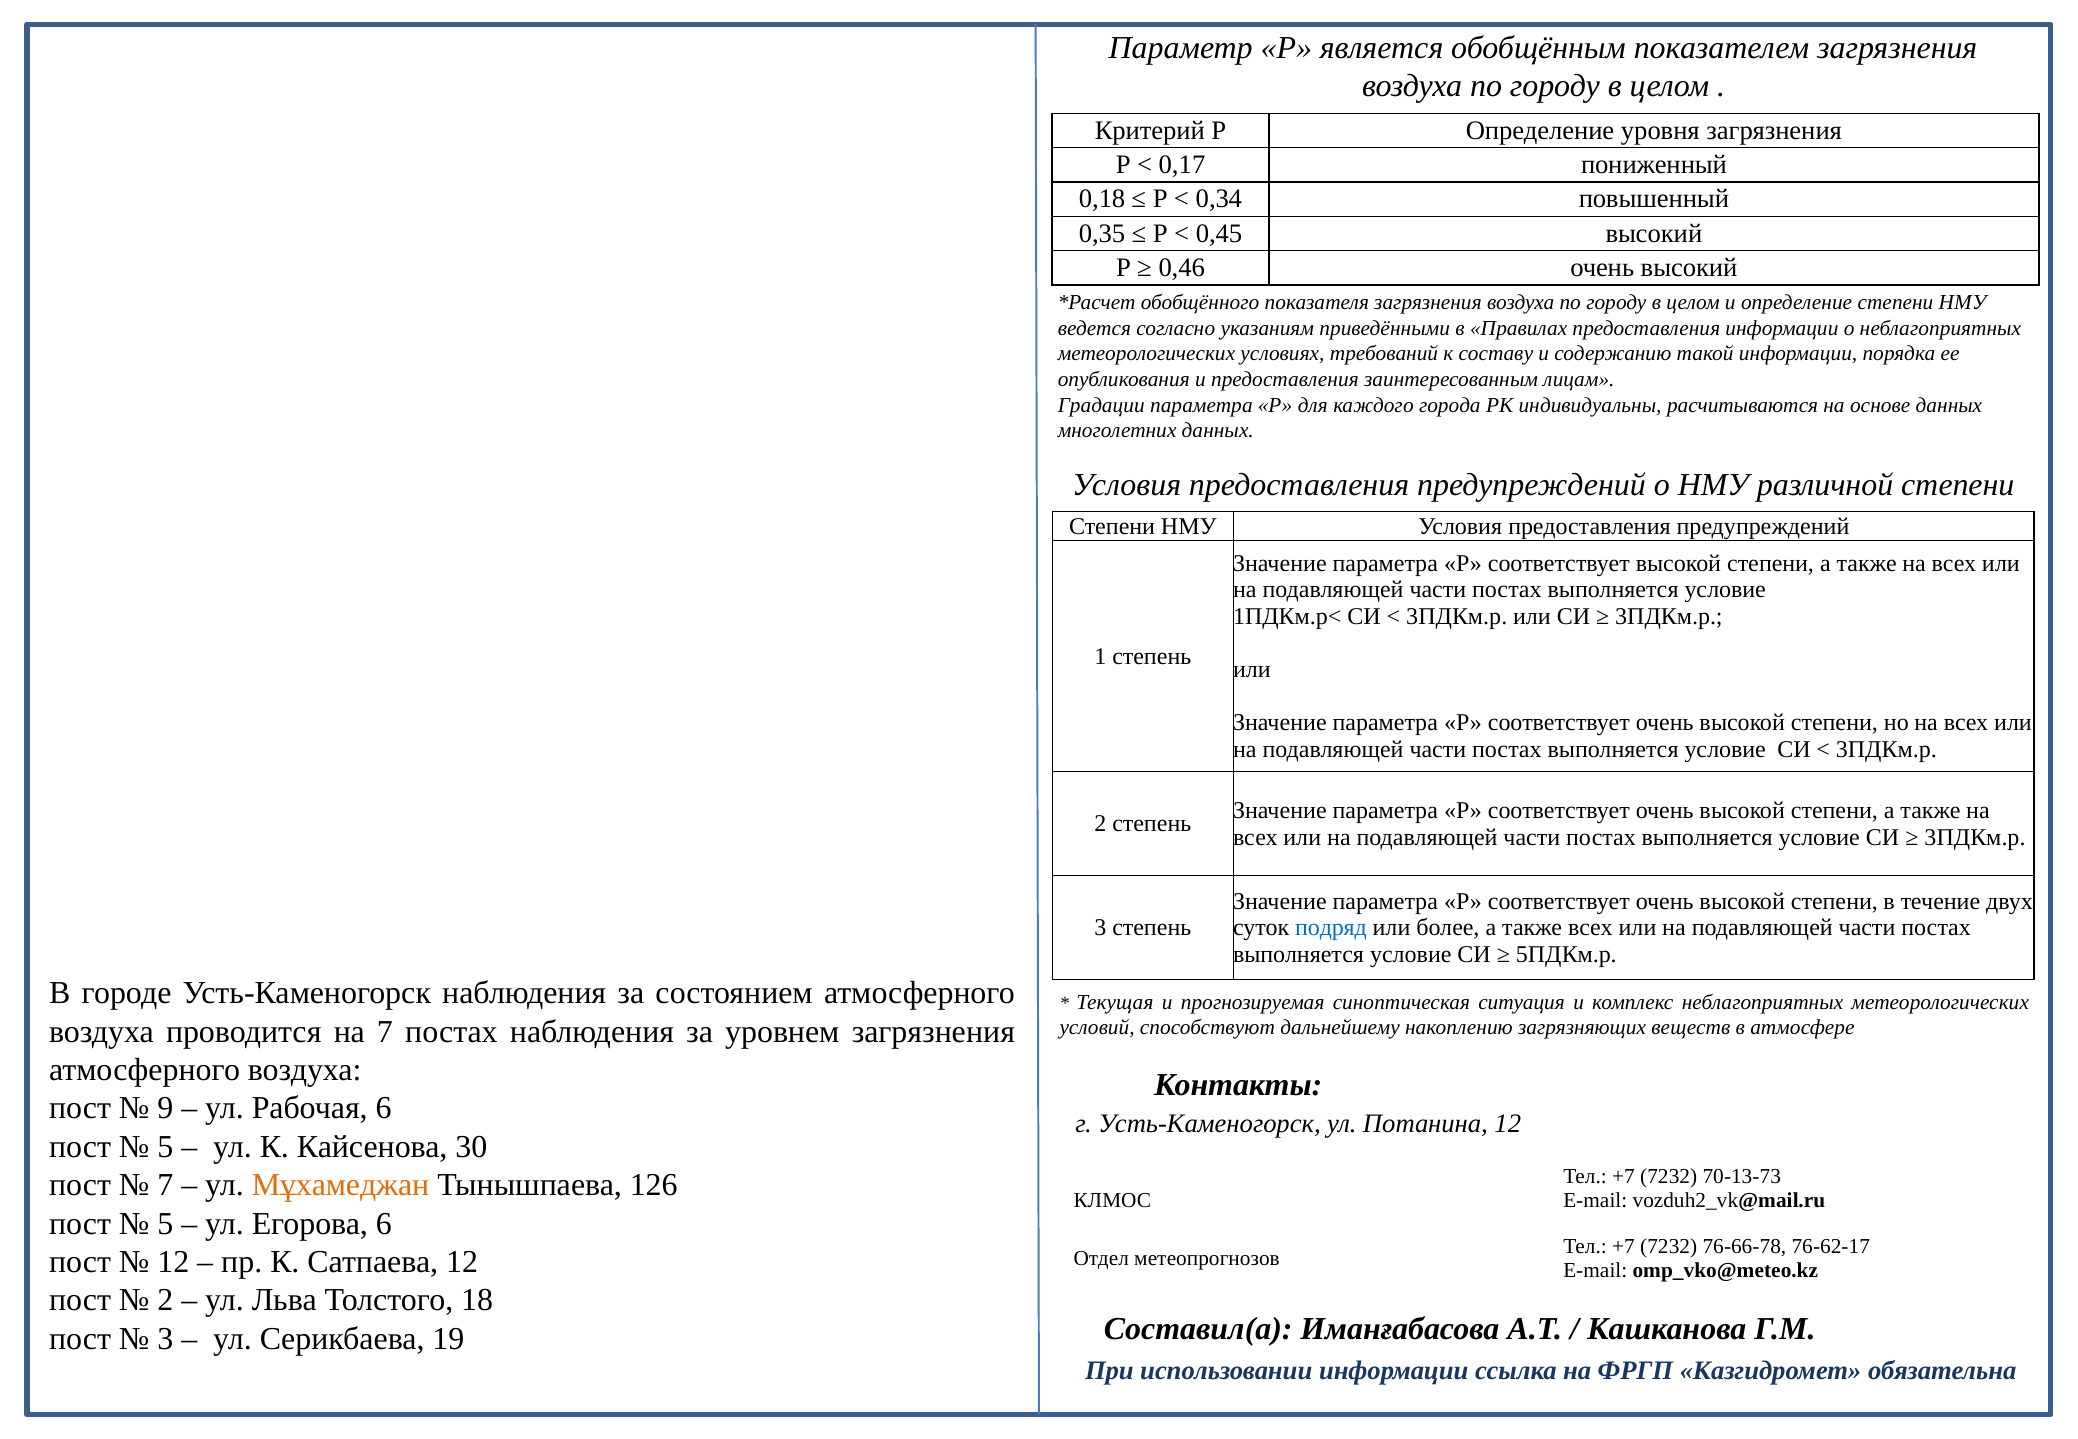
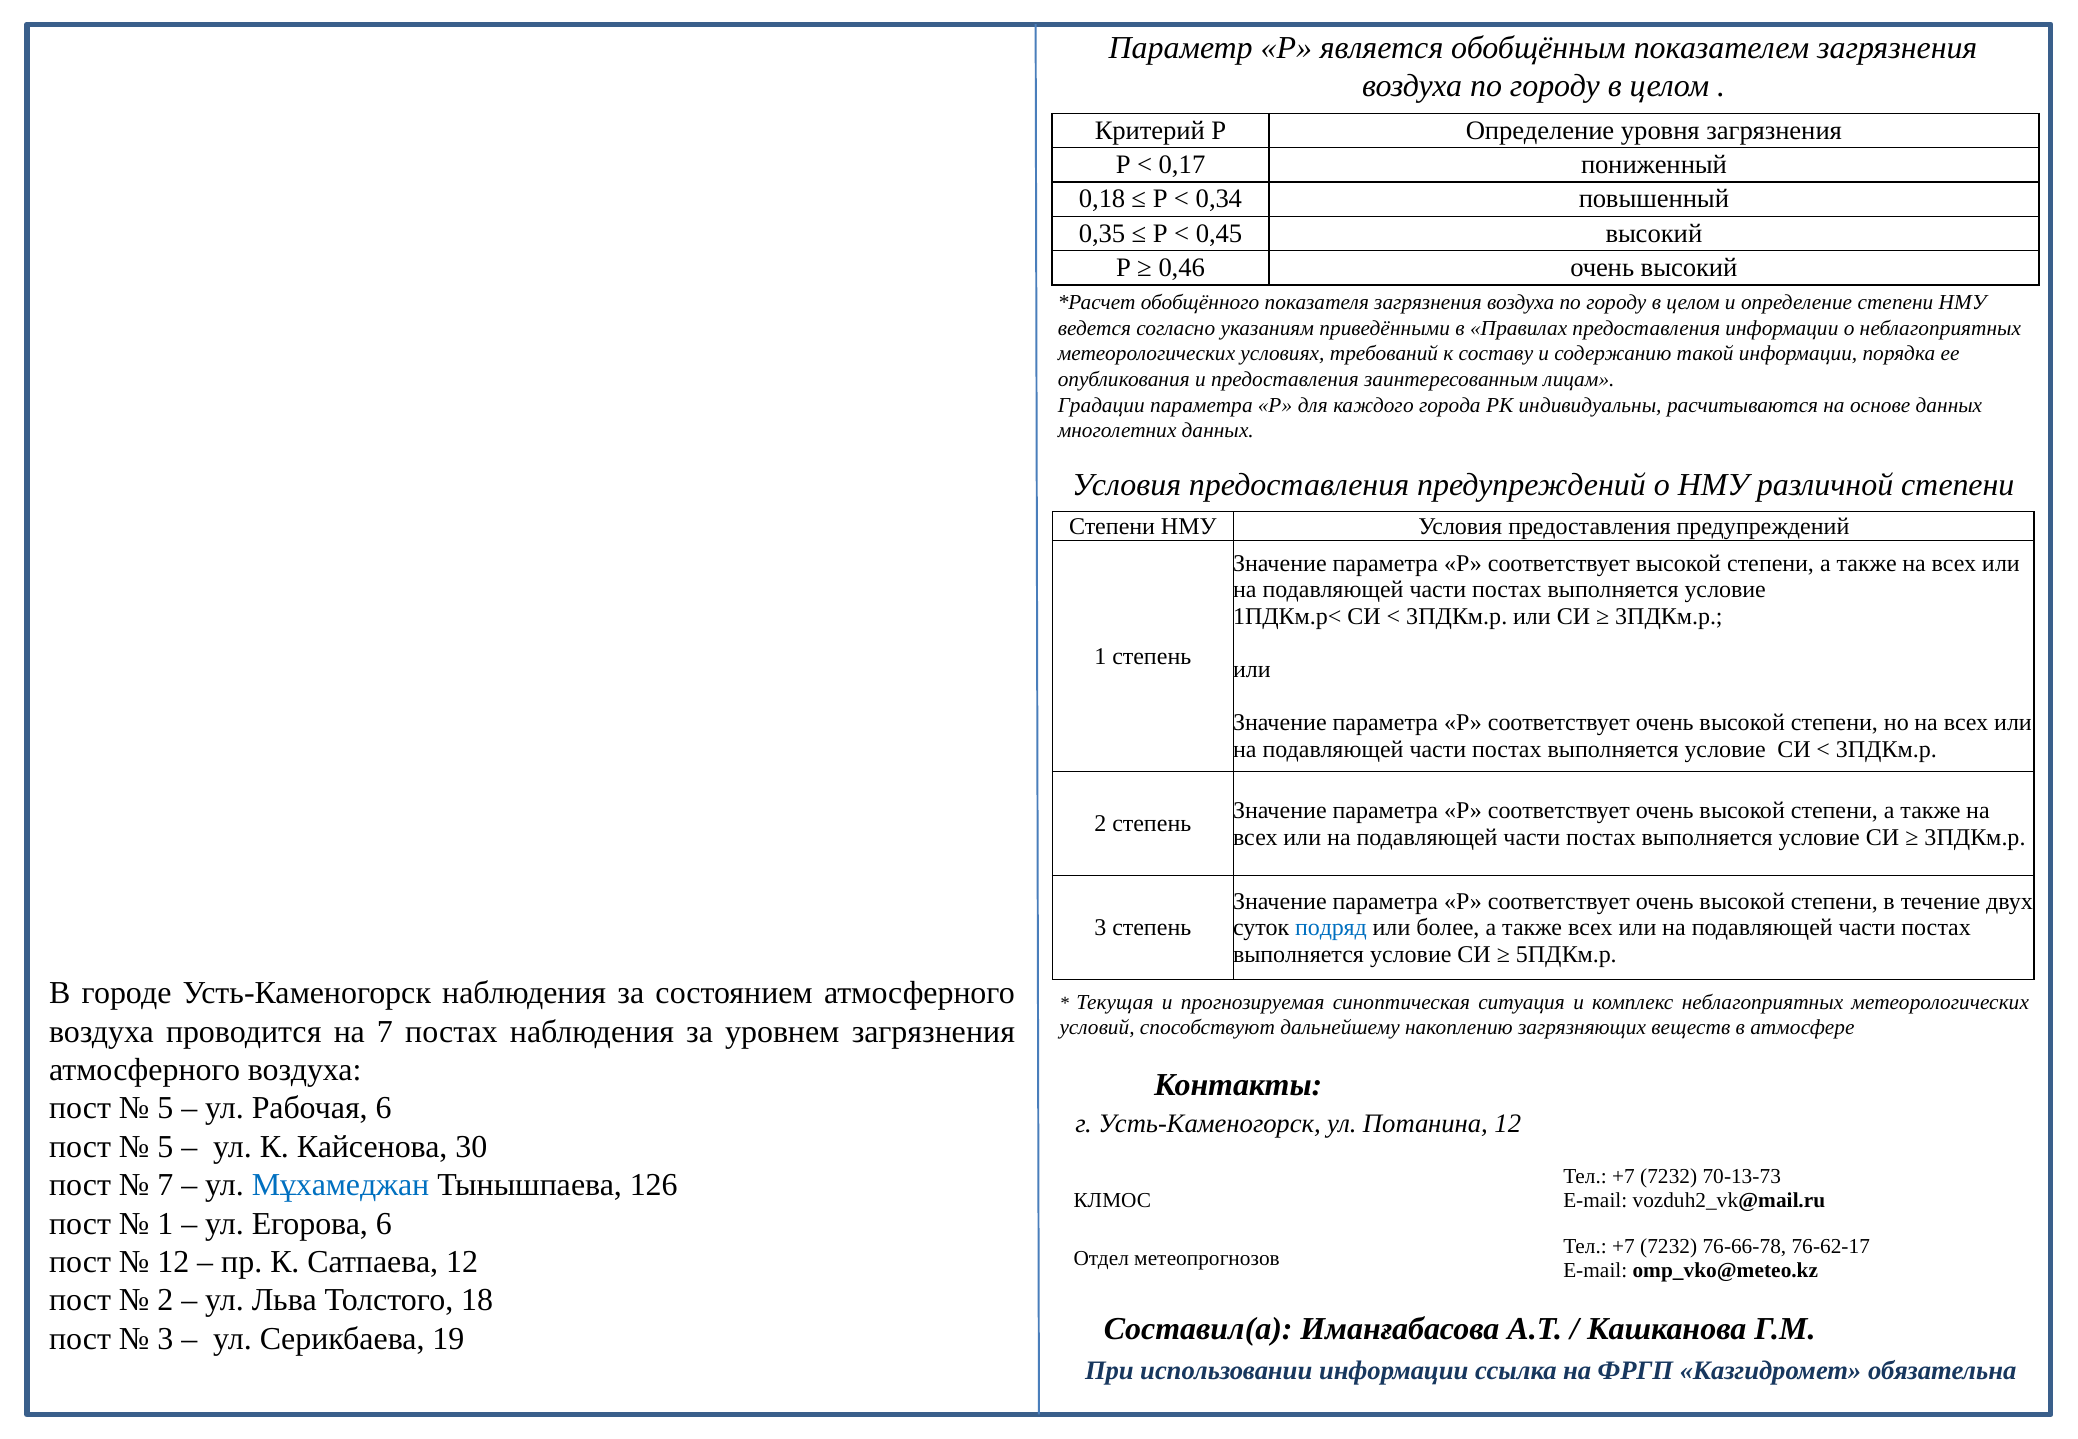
9 at (165, 1108): 9 -> 5
Мұхамеджан colour: orange -> blue
5 at (165, 1223): 5 -> 1
